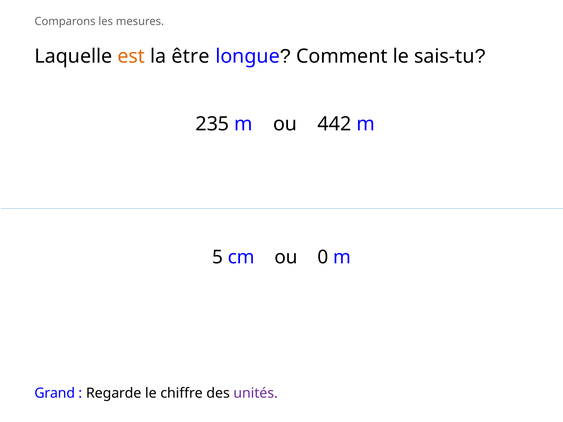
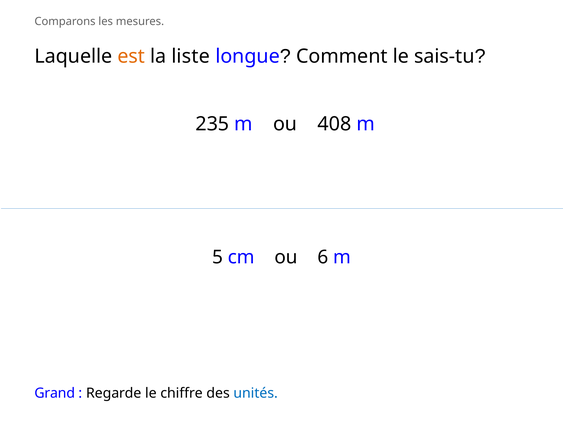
être: être -> liste
442: 442 -> 408
0: 0 -> 6
unités colour: purple -> blue
